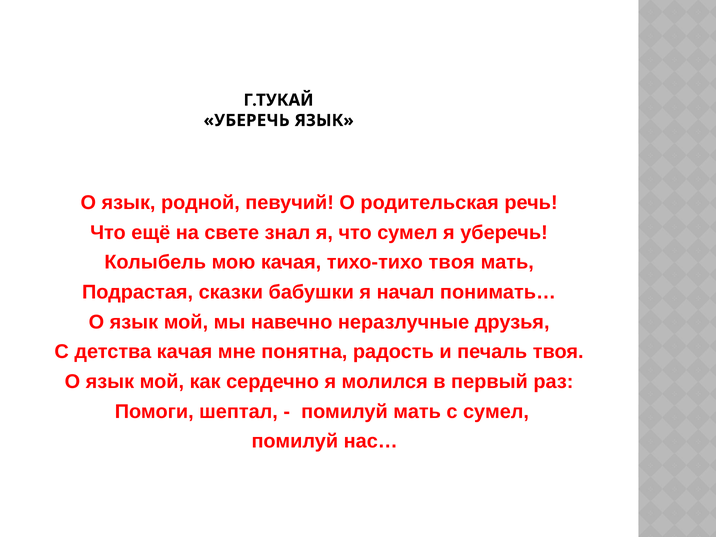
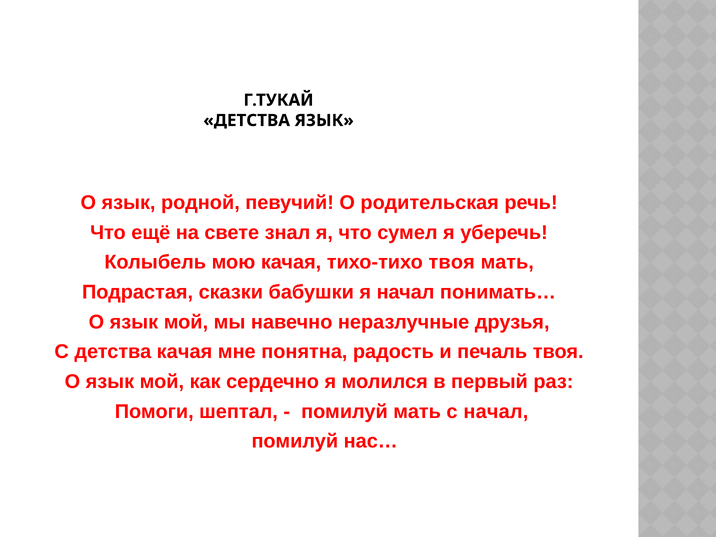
УБЕРЕЧЬ at (247, 120): УБЕРЕЧЬ -> ДЕТСТВА
с сумел: сумел -> начал
